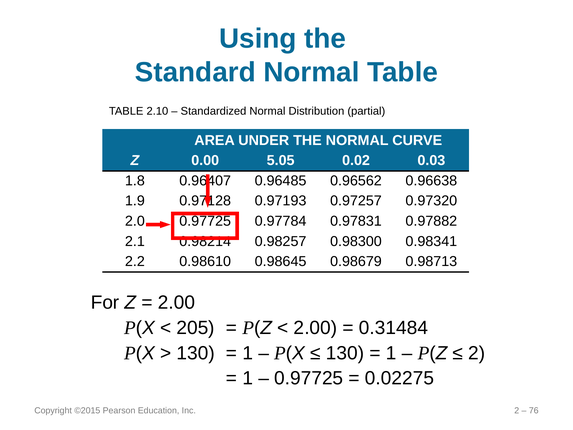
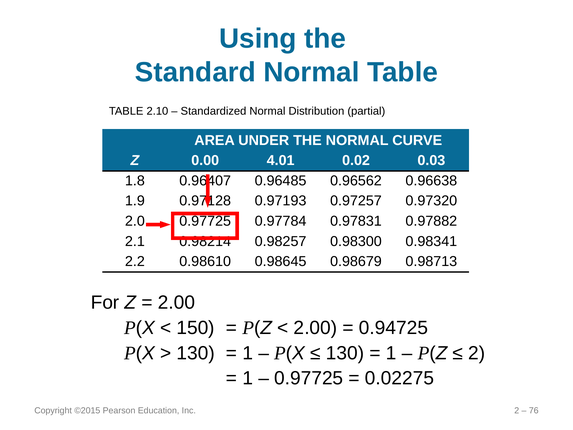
5.05: 5.05 -> 4.01
205: 205 -> 150
0.31484: 0.31484 -> 0.94725
